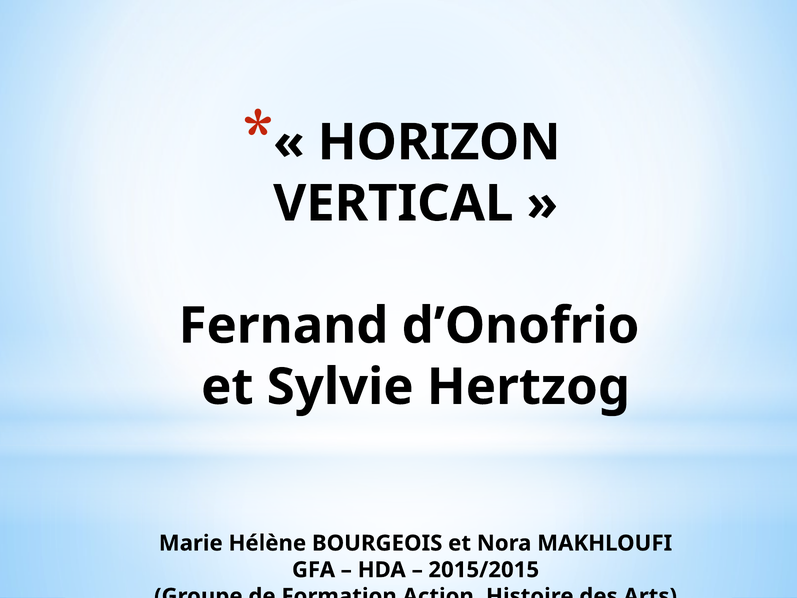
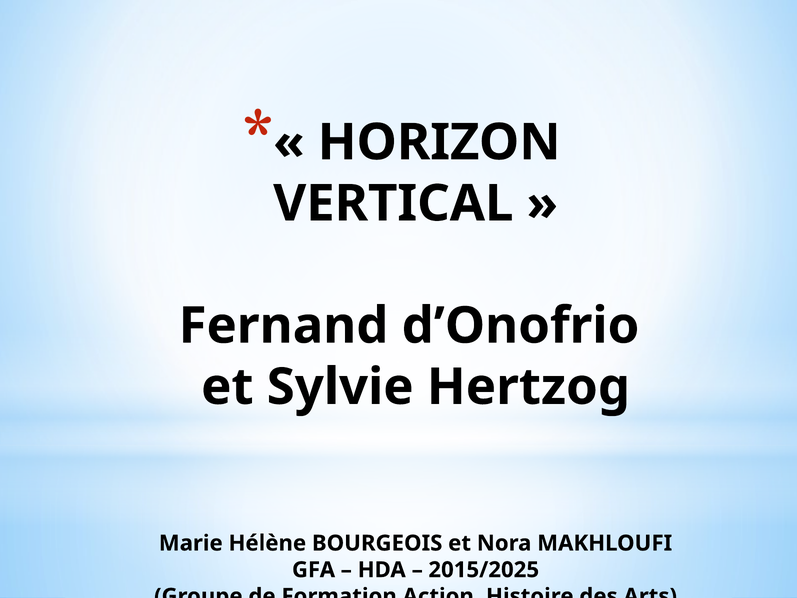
2015/2015: 2015/2015 -> 2015/2025
